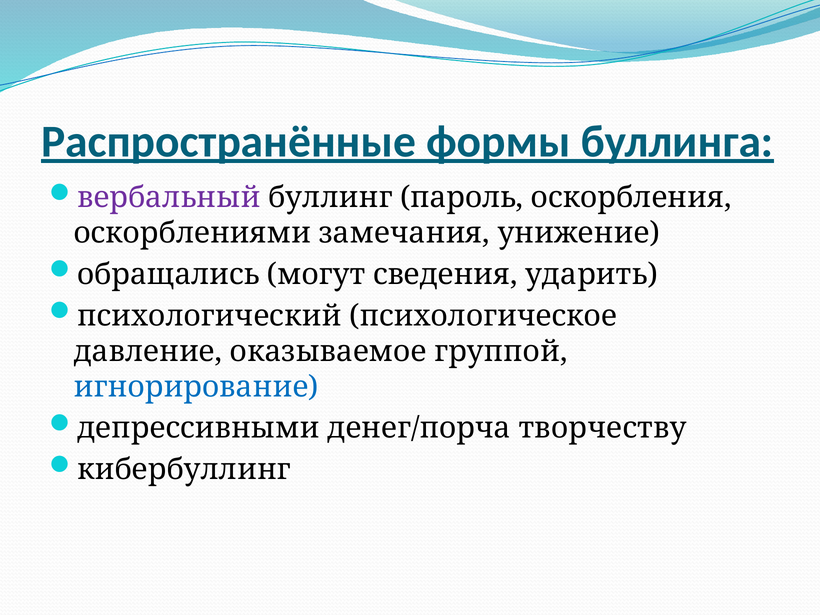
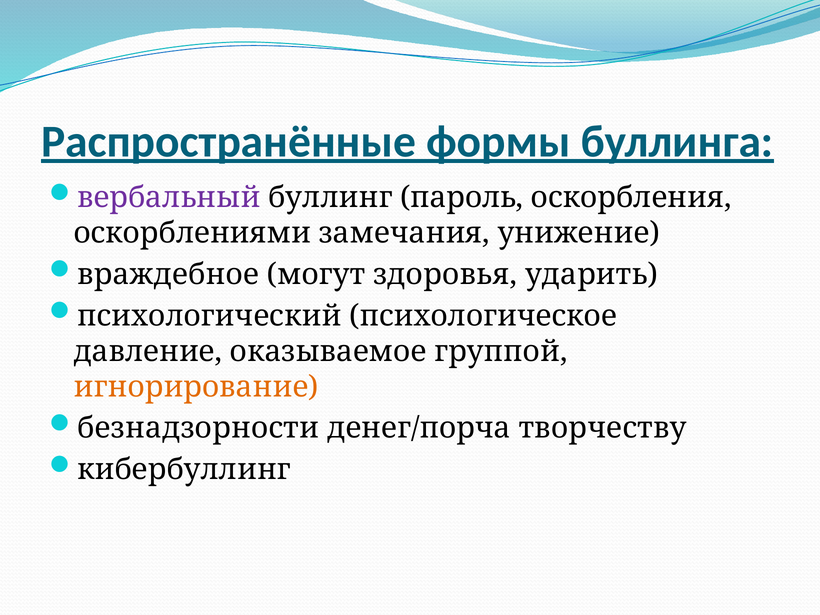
обращались: обращались -> враждебное
сведения: сведения -> здоровья
игнорирование colour: blue -> orange
депрессивными: депрессивными -> безнадзорности
